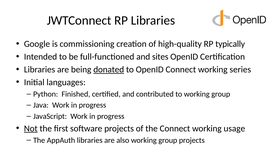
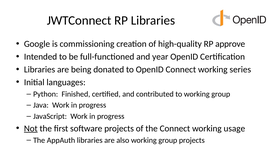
typically: typically -> approve
sites: sites -> year
donated underline: present -> none
